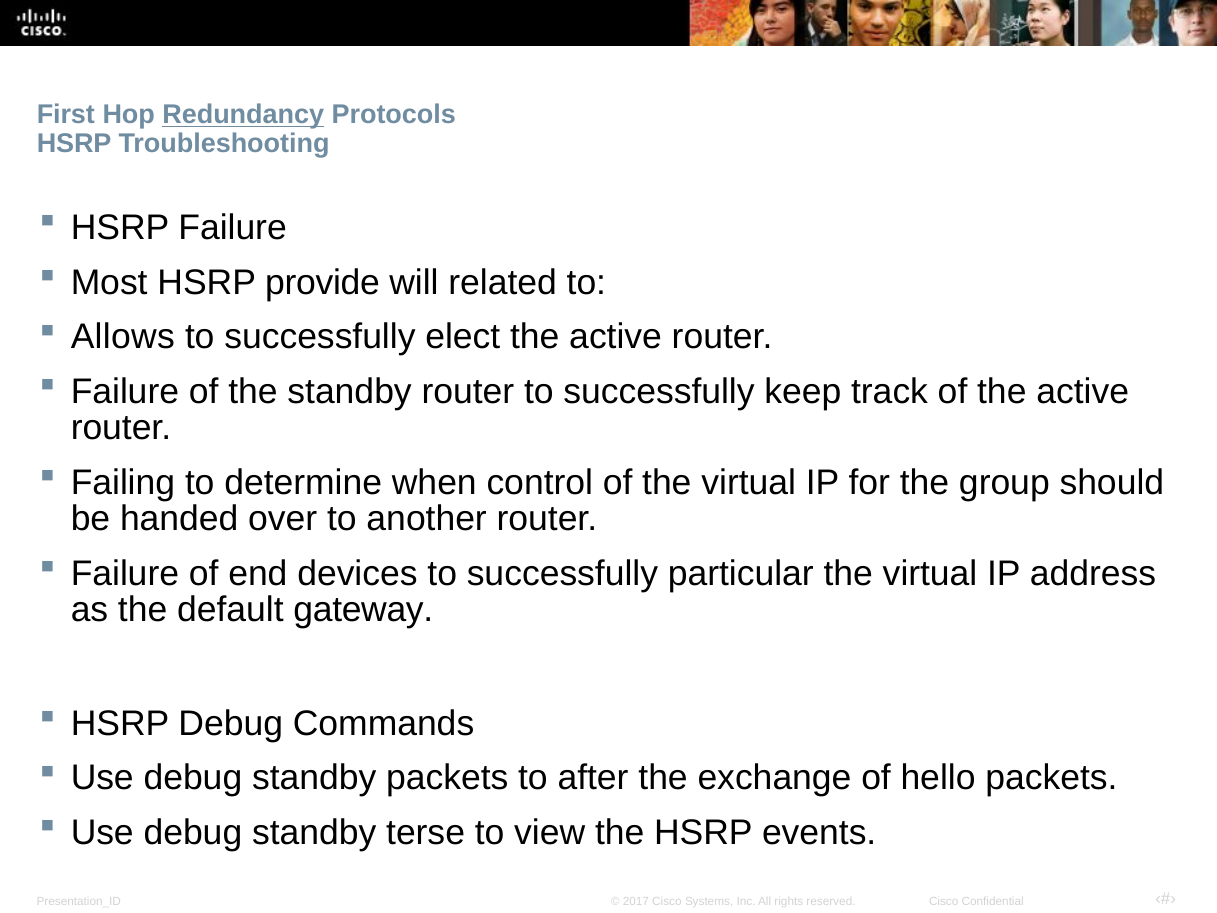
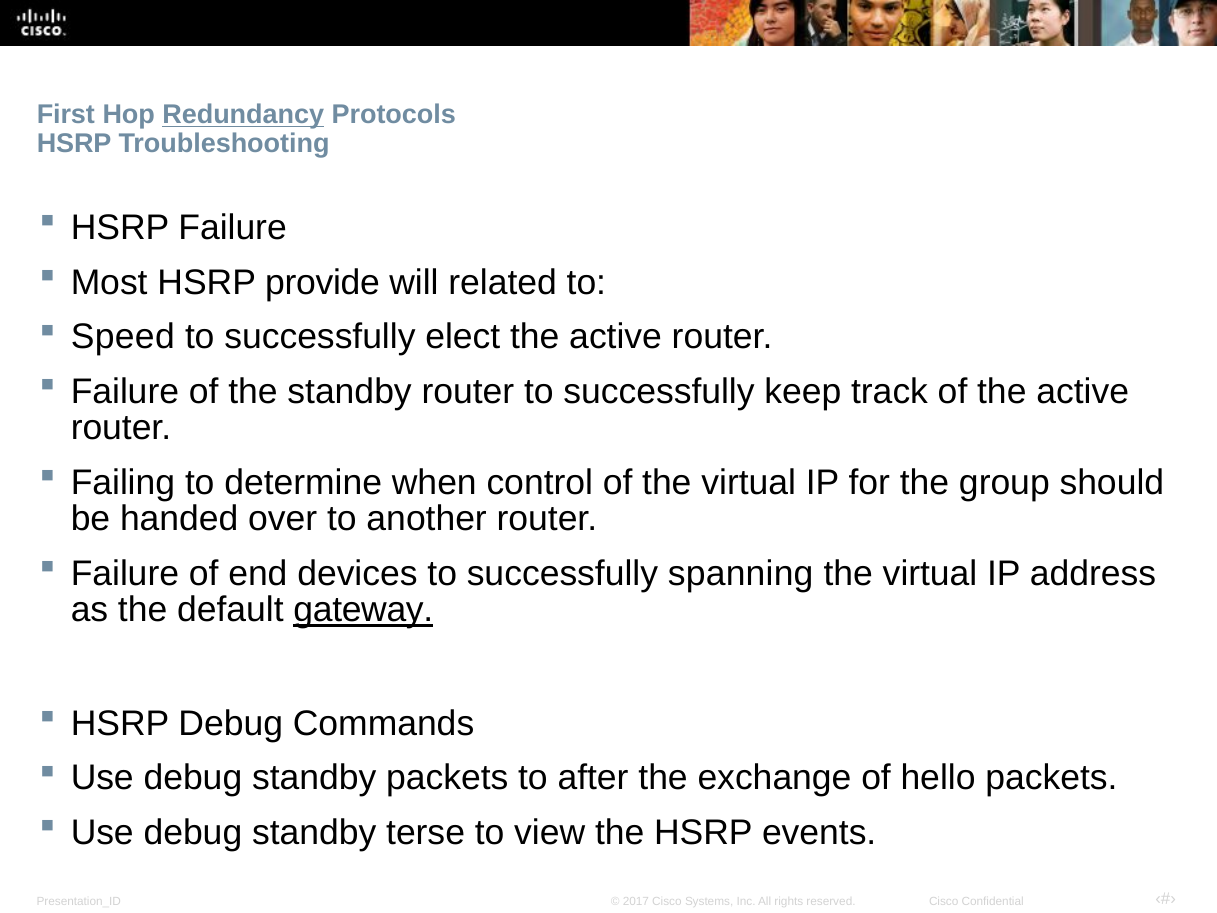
Allows: Allows -> Speed
particular: particular -> spanning
gateway underline: none -> present
